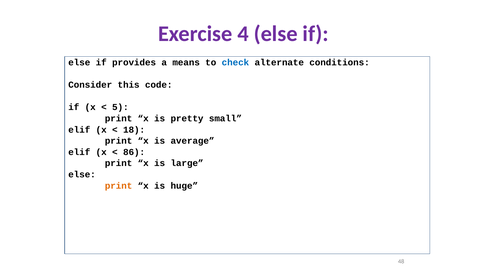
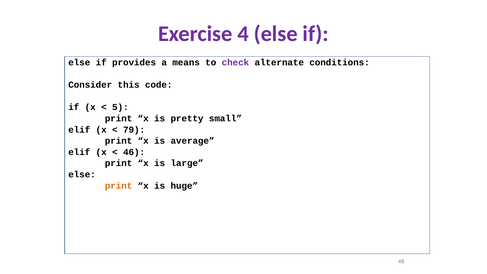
check colour: blue -> purple
18: 18 -> 79
86: 86 -> 46
